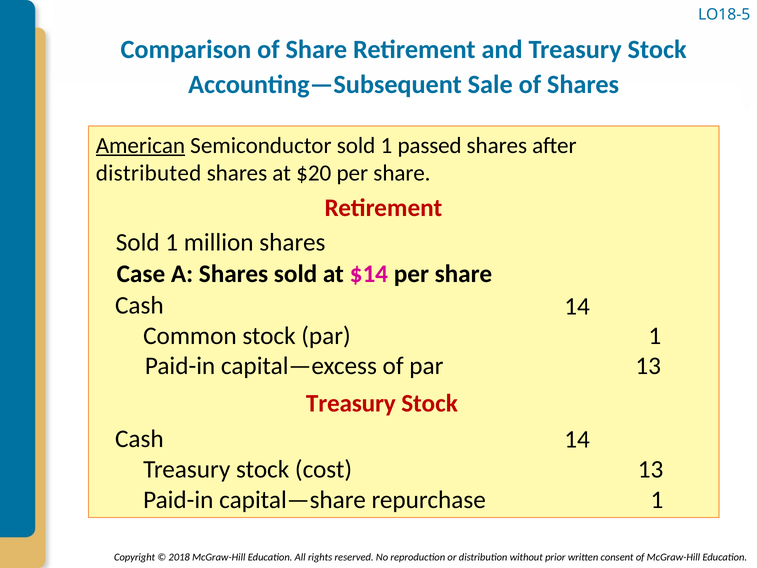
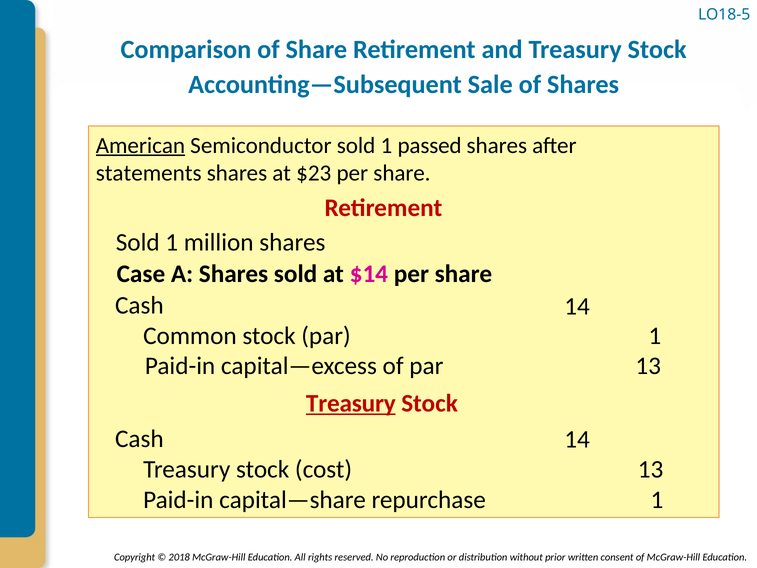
distributed: distributed -> statements
$20: $20 -> $23
Treasury at (351, 403) underline: none -> present
